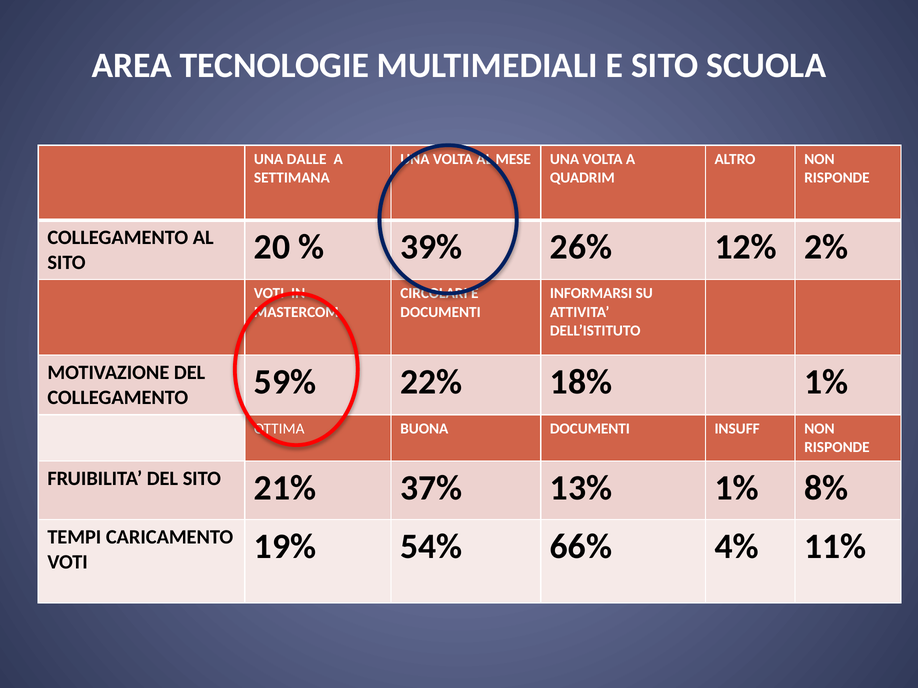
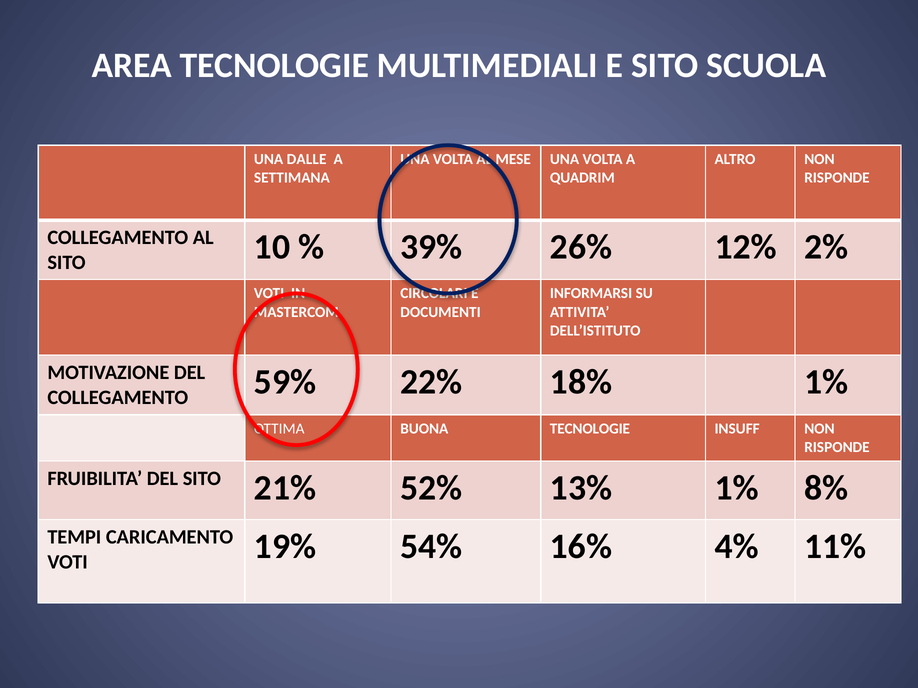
20: 20 -> 10
BUONA DOCUMENTI: DOCUMENTI -> TECNOLOGIE
37%: 37% -> 52%
66%: 66% -> 16%
